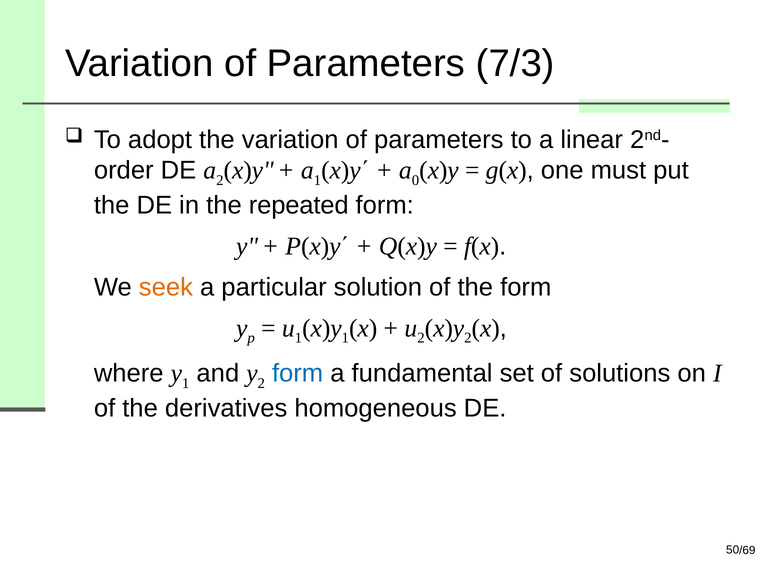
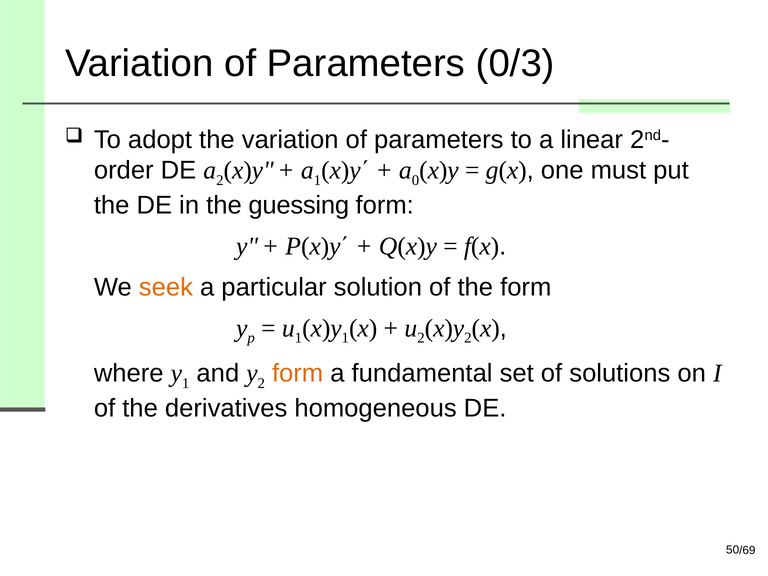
7/3: 7/3 -> 0/3
repeated: repeated -> guessing
form at (298, 373) colour: blue -> orange
